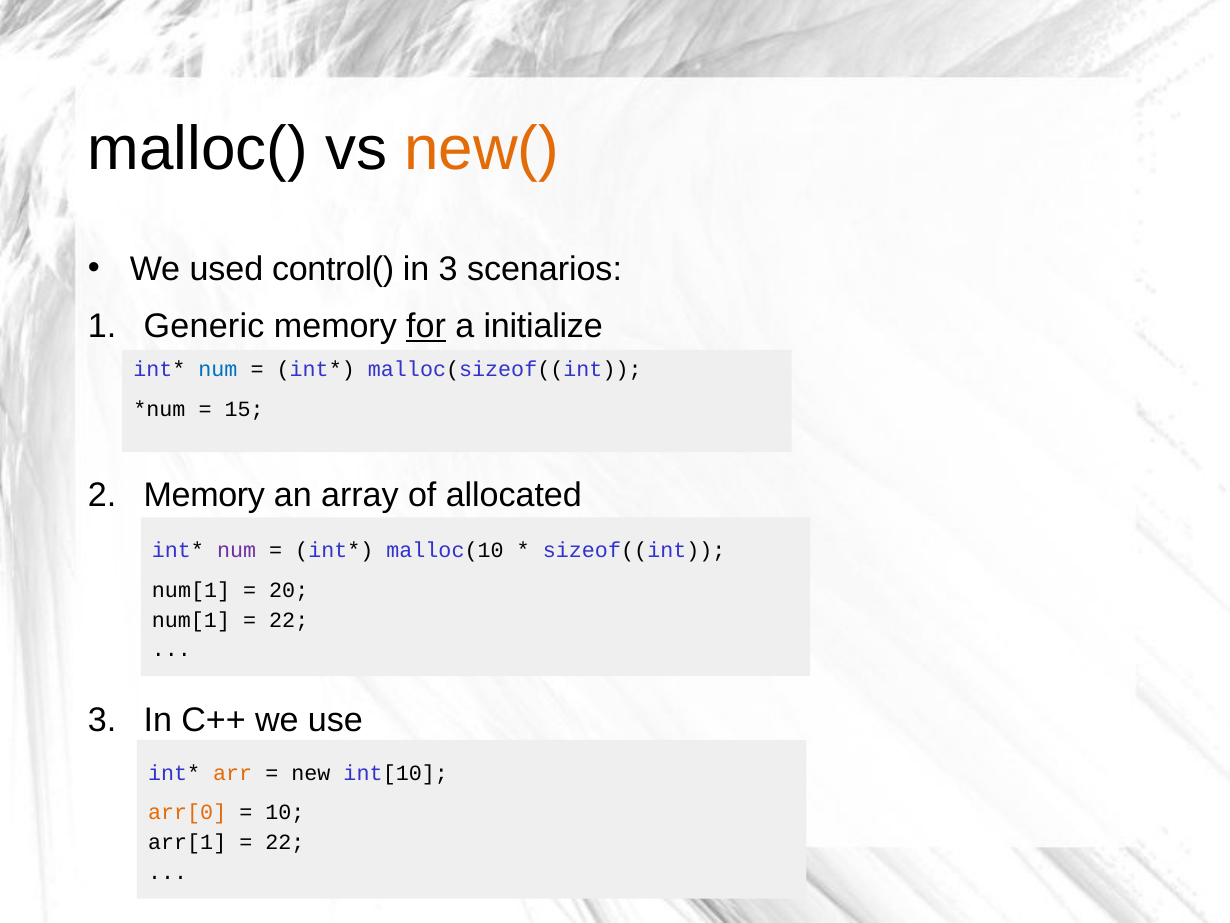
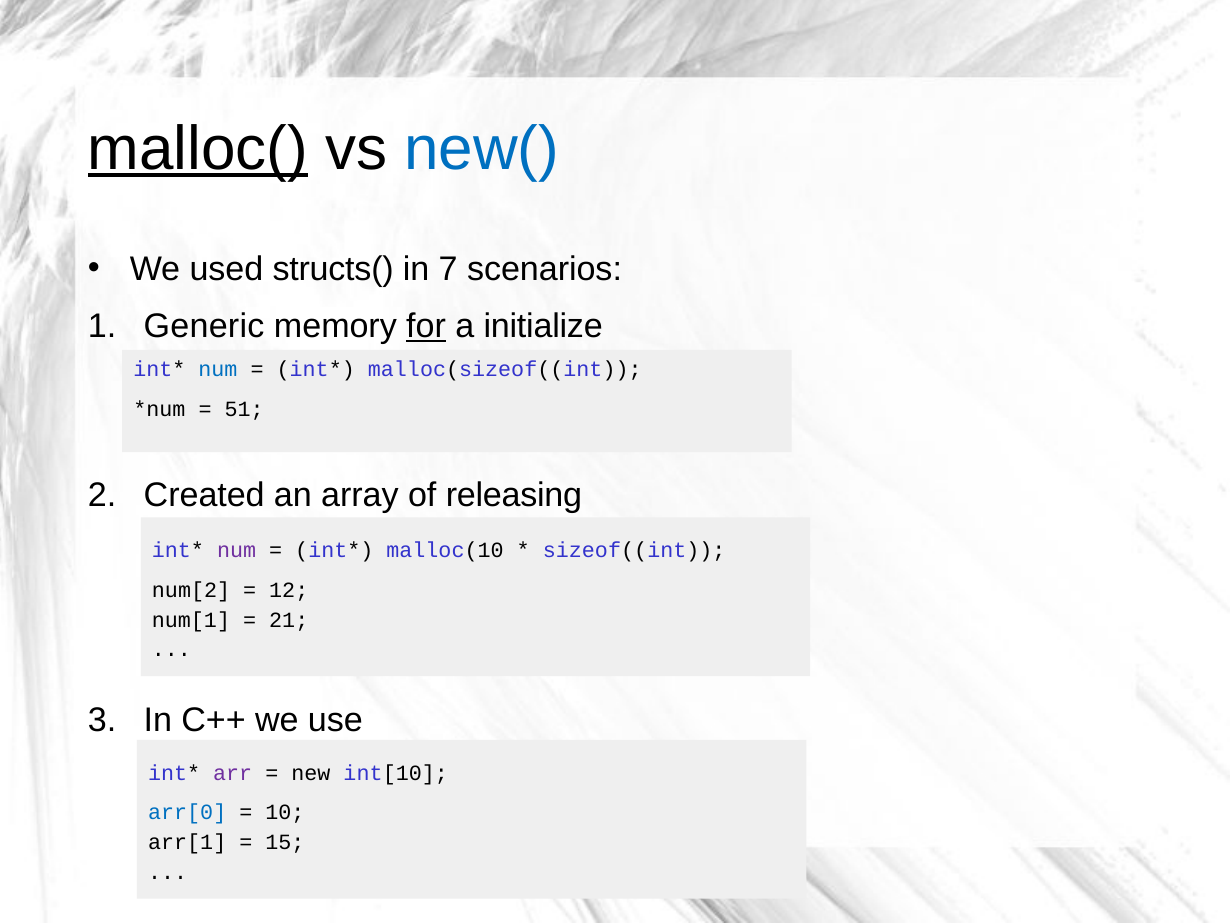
malloc( underline: none -> present
new( colour: orange -> blue
control(: control( -> structs(
in 3: 3 -> 7
15: 15 -> 51
2 Memory: Memory -> Created
allocated: allocated -> releasing
num[1 at (191, 590): num[1 -> num[2
20: 20 -> 12
22 at (289, 619): 22 -> 21
arr colour: orange -> purple
arr[0 colour: orange -> blue
22 at (285, 842): 22 -> 15
